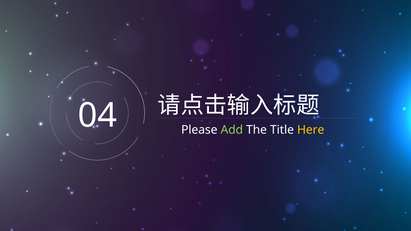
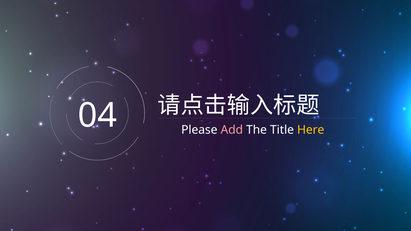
Add colour: light green -> pink
